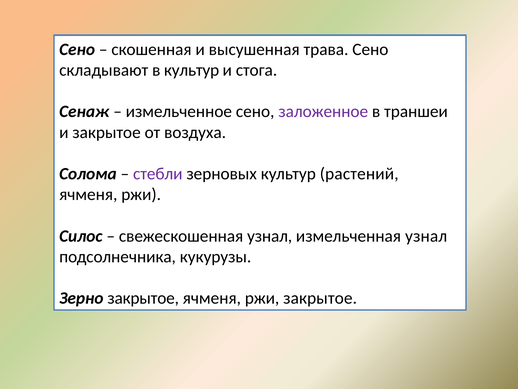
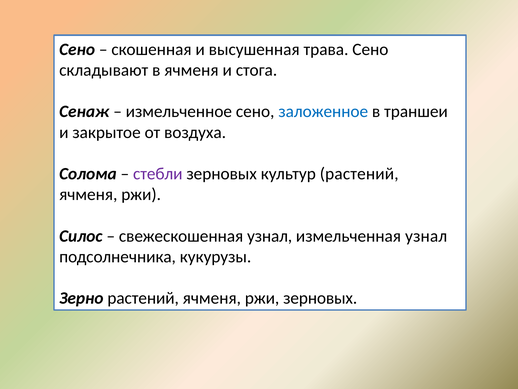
в культур: культур -> ячменя
заложенное colour: purple -> blue
Зерно закрытое: закрытое -> растений
ржи закрытое: закрытое -> зерновых
